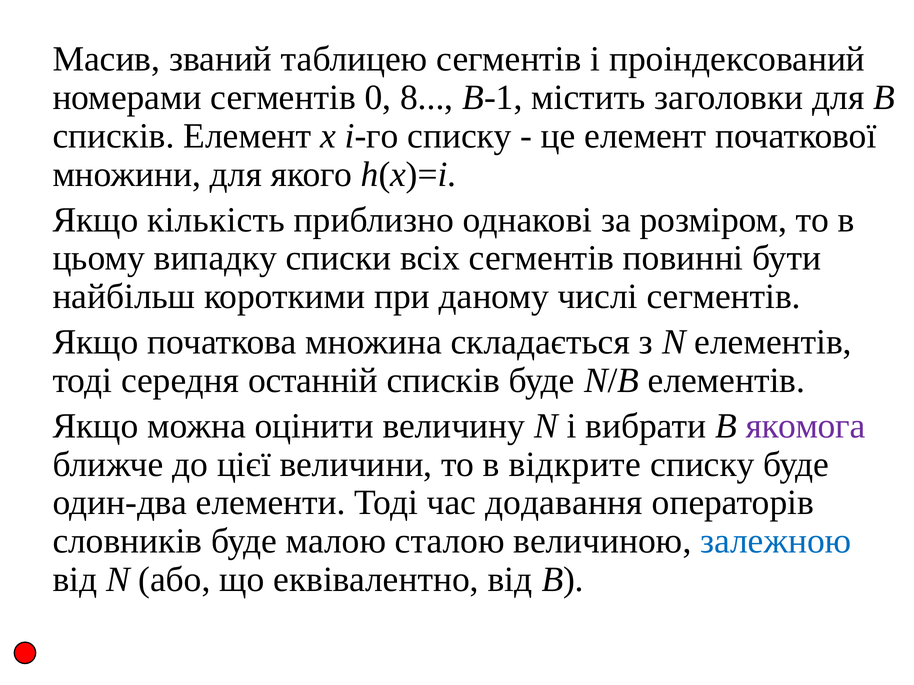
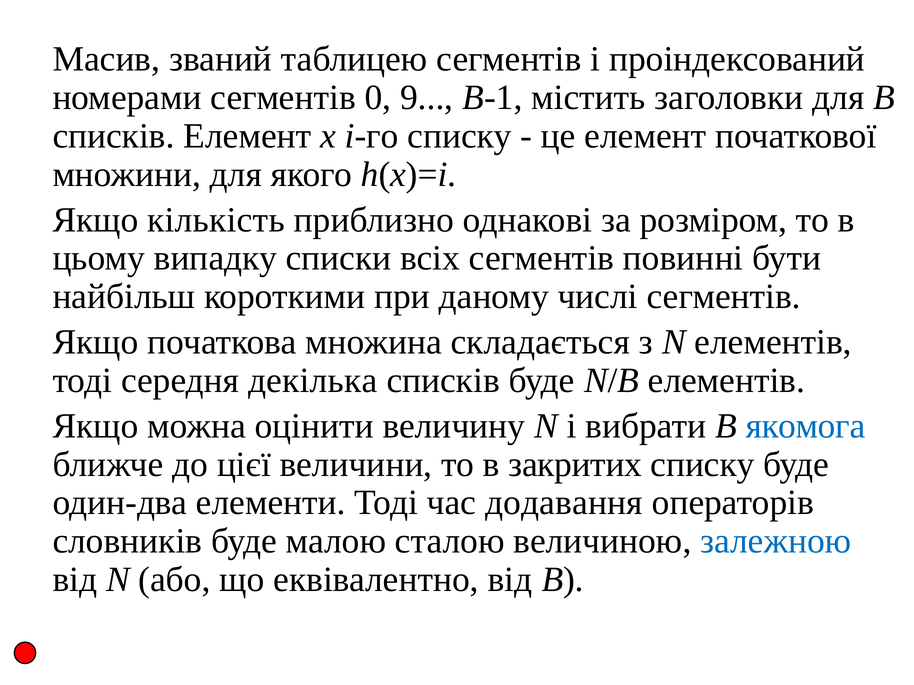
8: 8 -> 9
останній: останній -> декілька
якомога colour: purple -> blue
відкрите: відкрите -> закритих
